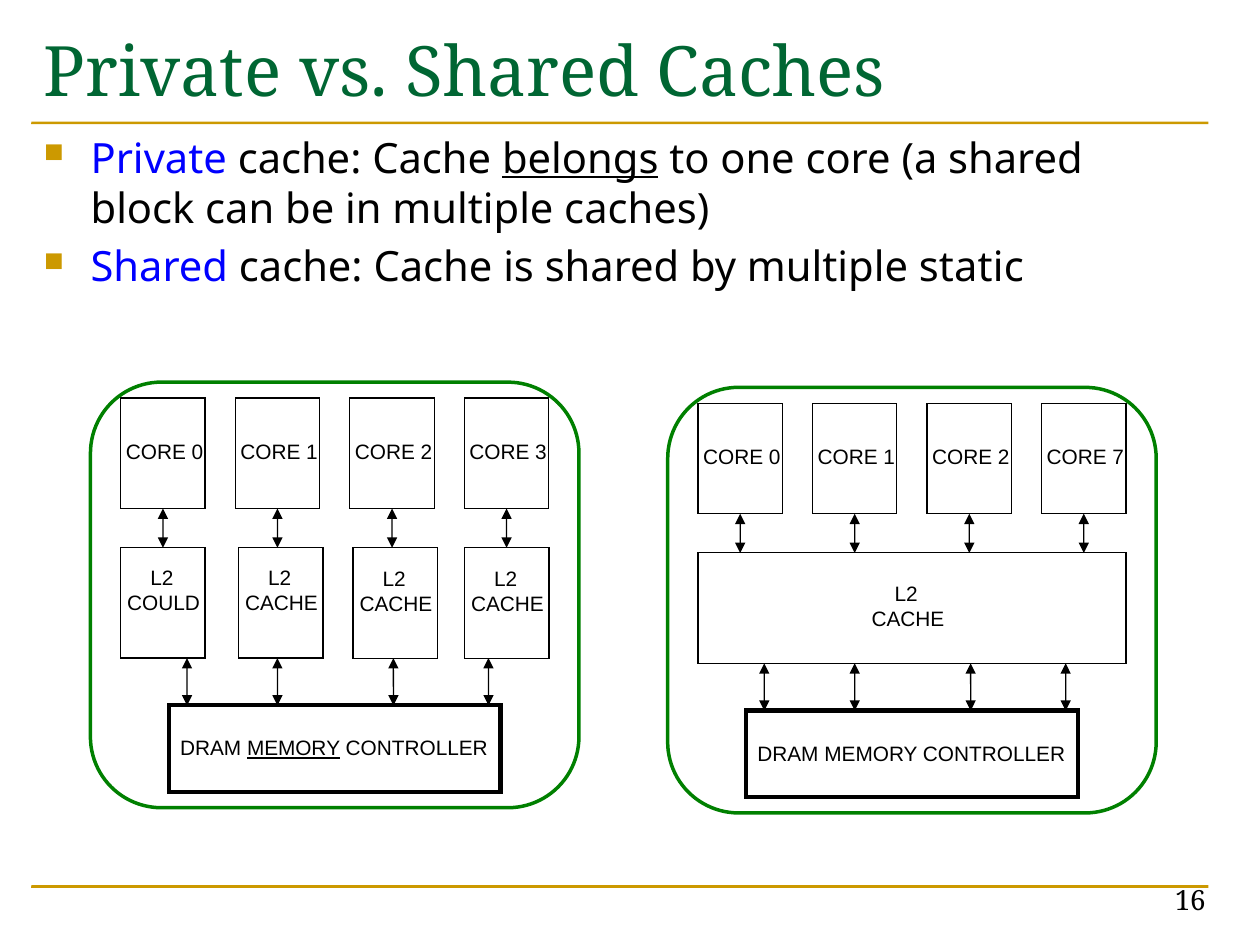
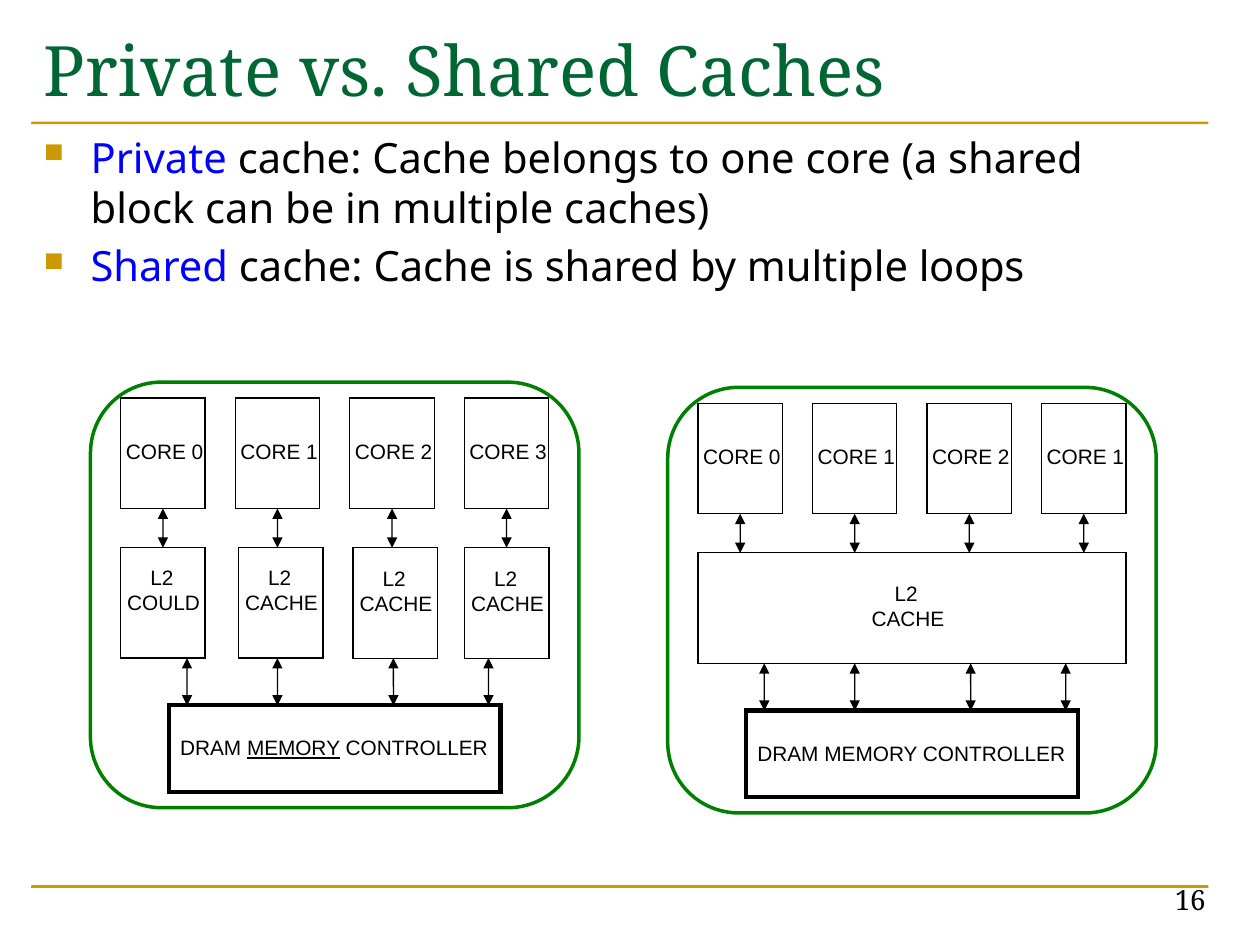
belongs underline: present -> none
static: static -> loops
2 CORE 7: 7 -> 1
